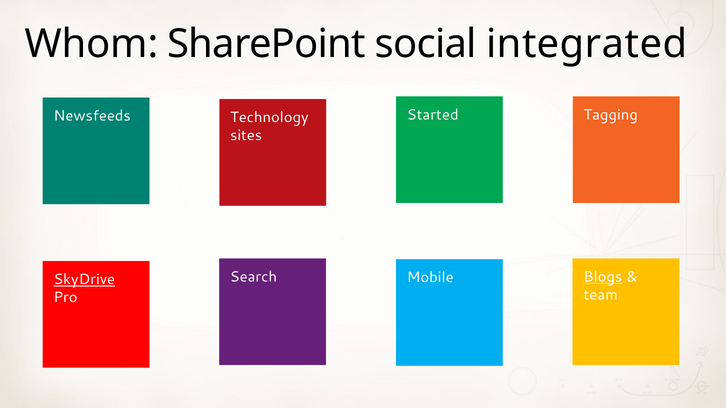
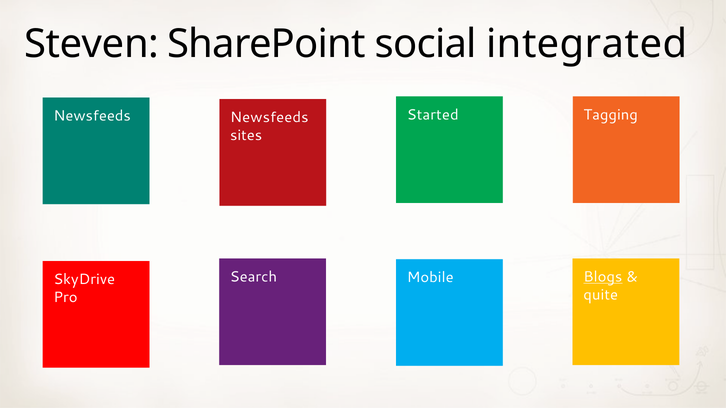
Whom: Whom -> Steven
Newsfeeds Technology: Technology -> Newsfeeds
SkyDrive underline: present -> none
team: team -> quite
